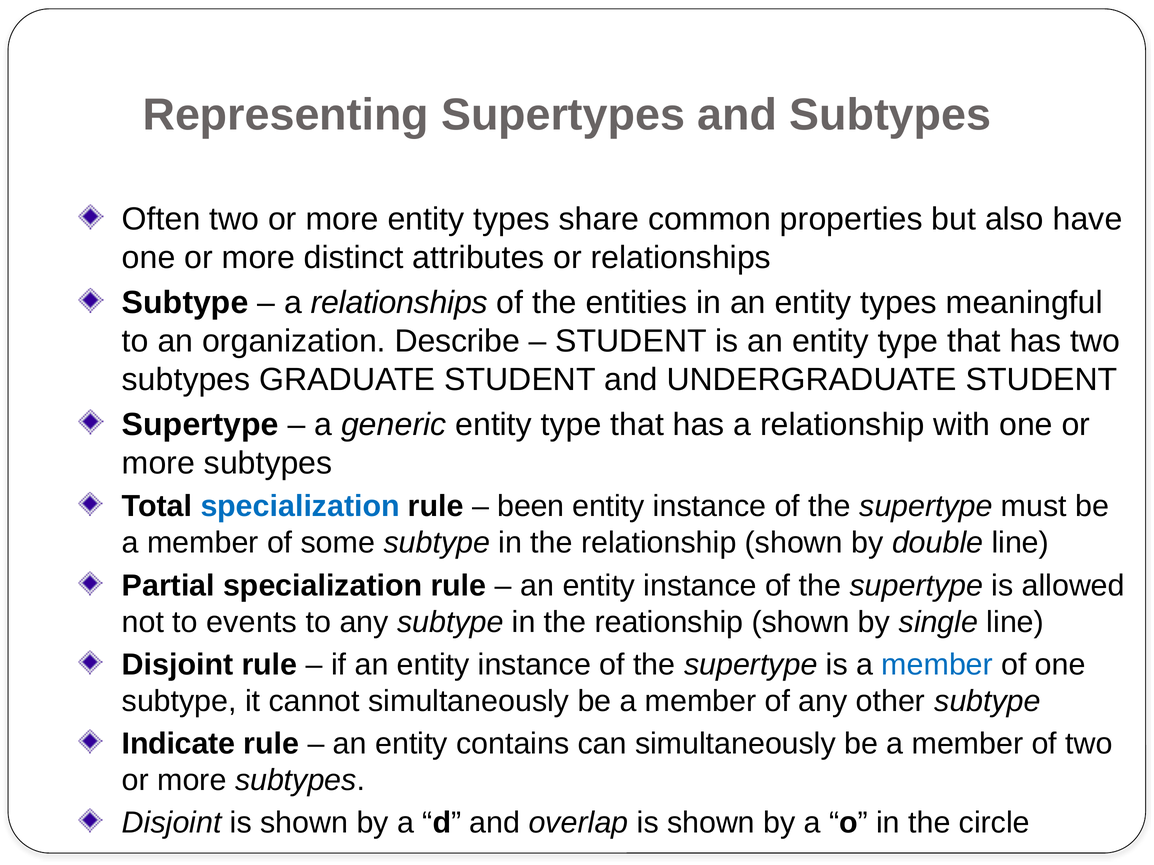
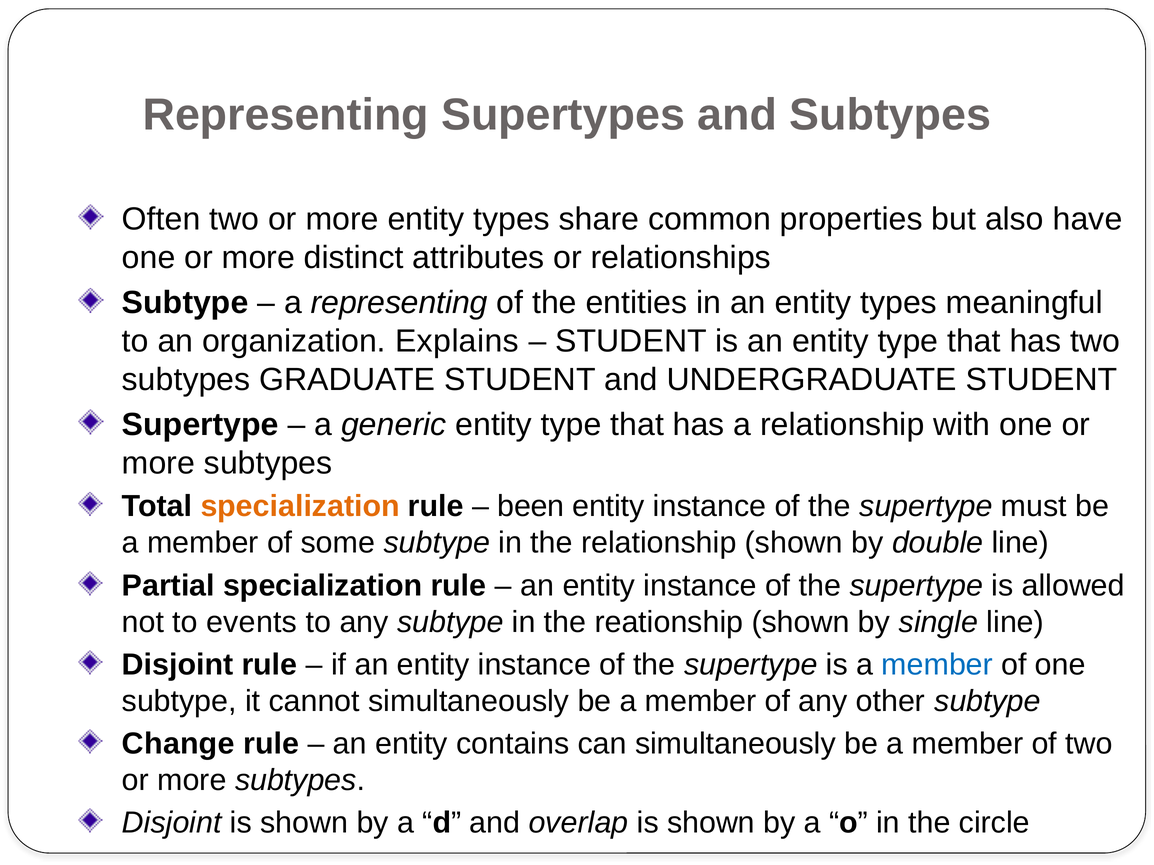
a relationships: relationships -> representing
Describe: Describe -> Explains
specialization at (300, 507) colour: blue -> orange
Indicate: Indicate -> Change
